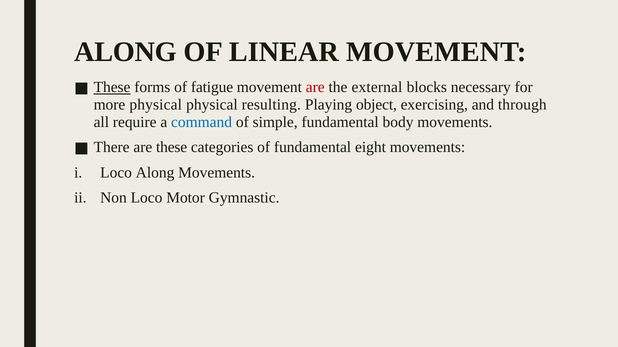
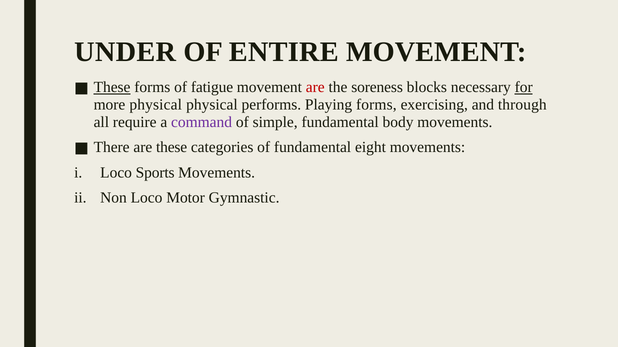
ALONG at (125, 52): ALONG -> UNDER
LINEAR: LINEAR -> ENTIRE
external: external -> soreness
for underline: none -> present
resulting: resulting -> performs
Playing object: object -> forms
command colour: blue -> purple
Loco Along: Along -> Sports
